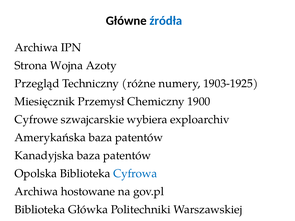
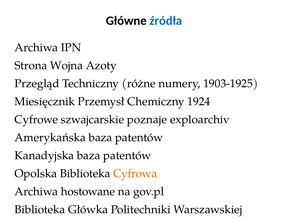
1900: 1900 -> 1924
wybiera: wybiera -> poznaje
Cyfrowa colour: blue -> orange
